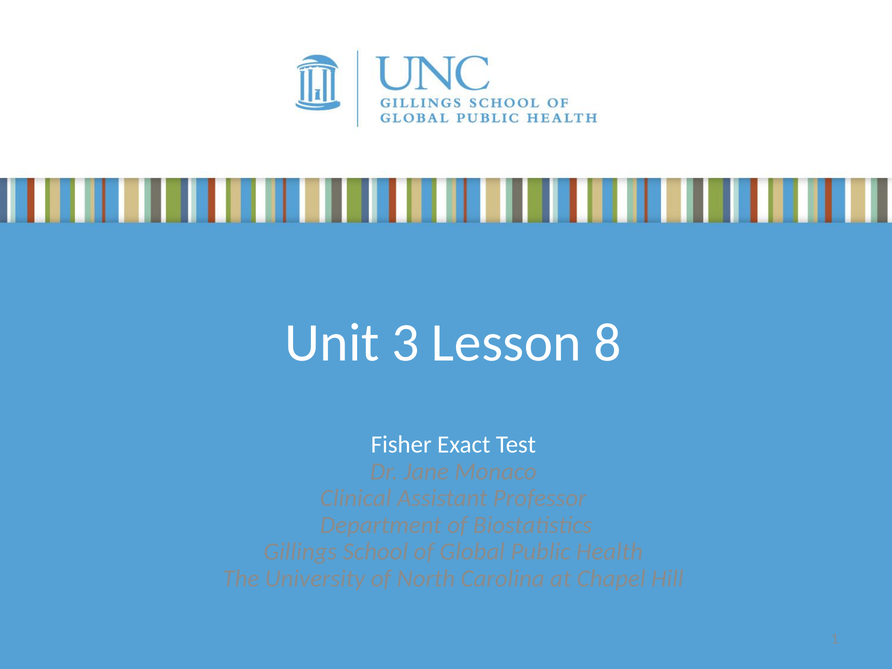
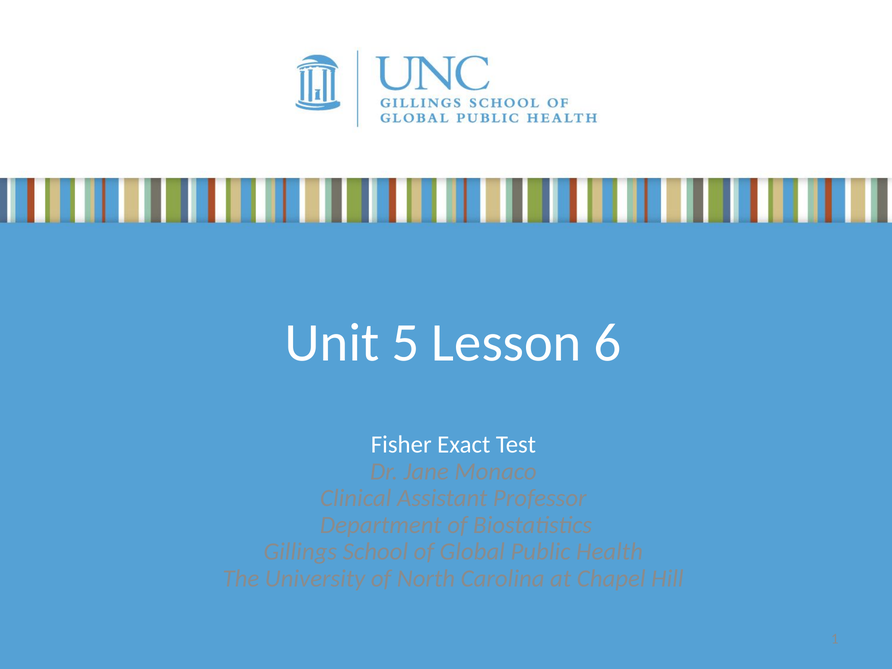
3: 3 -> 5
8: 8 -> 6
